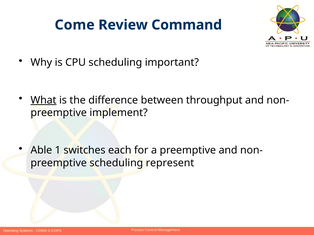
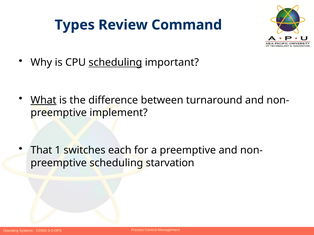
Come: Come -> Types
scheduling at (115, 63) underline: none -> present
throughput: throughput -> turnaround
Able: Able -> That
represent: represent -> starvation
